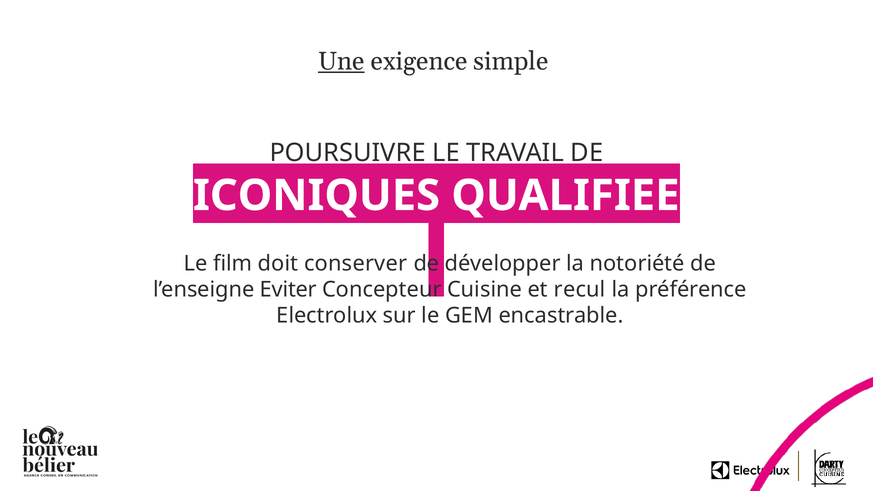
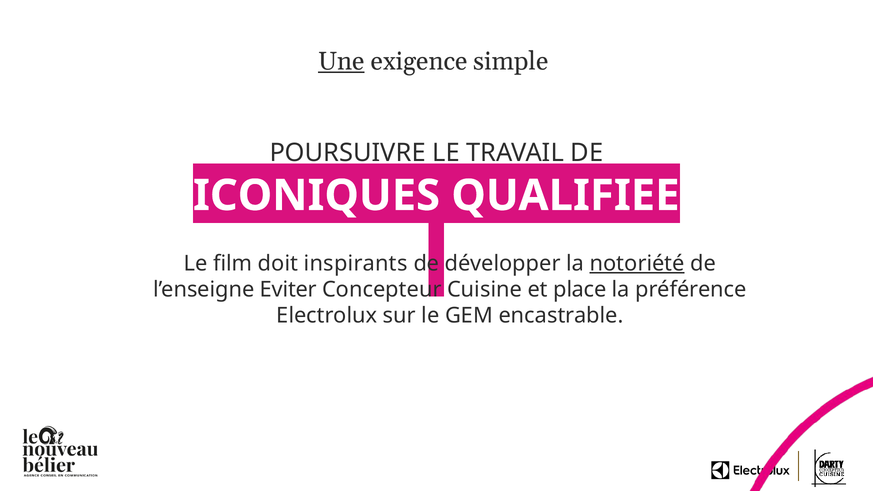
conserver: conserver -> inspirants
notoriété underline: none -> present
recul: recul -> place
